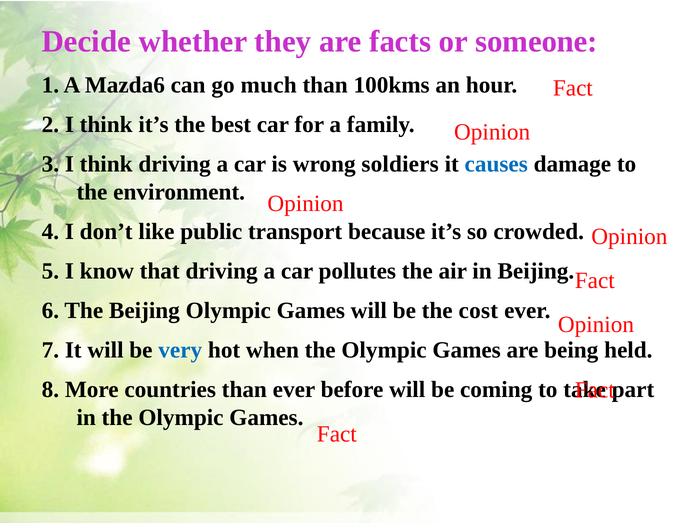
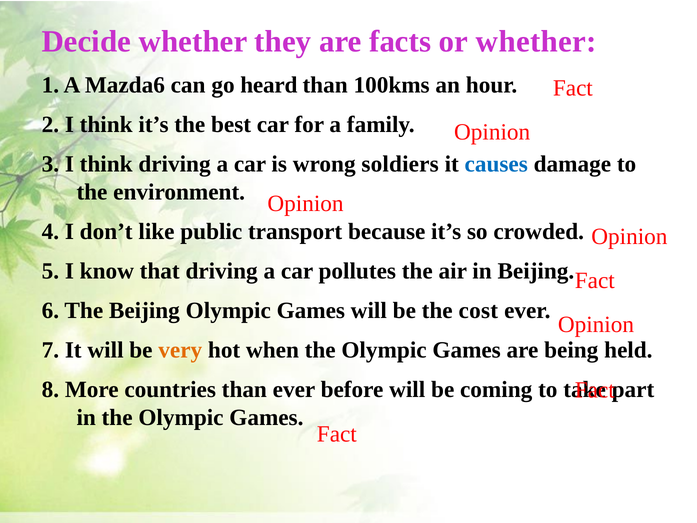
or someone: someone -> whether
much: much -> heard
very colour: blue -> orange
